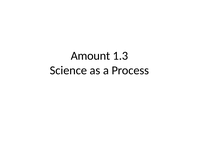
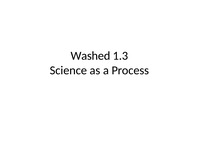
Amount: Amount -> Washed
